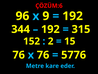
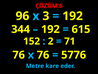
9: 9 -> 3
315: 315 -> 615
15: 15 -> 71
